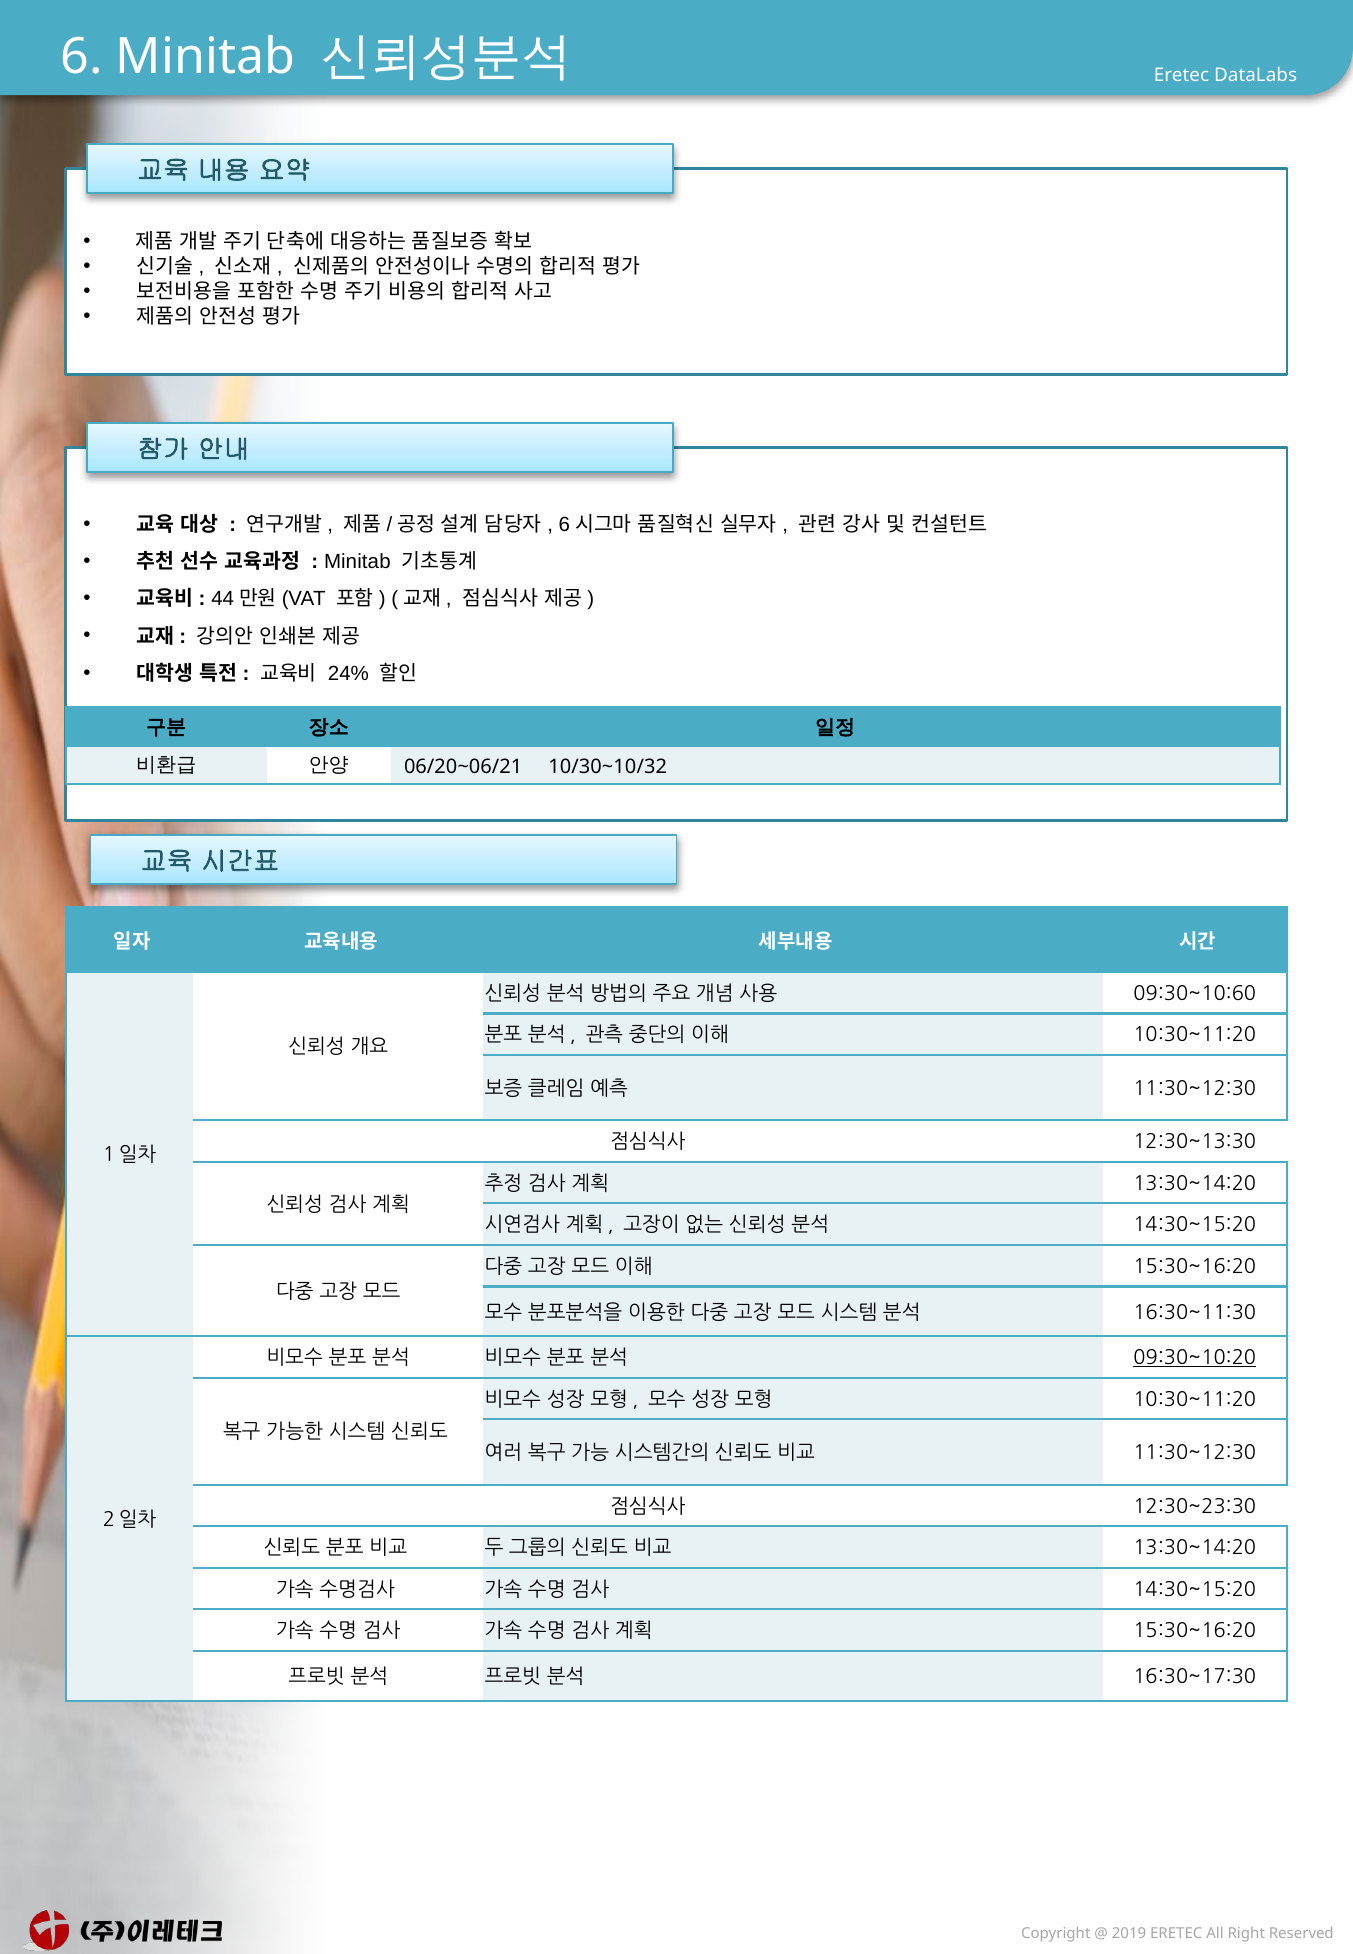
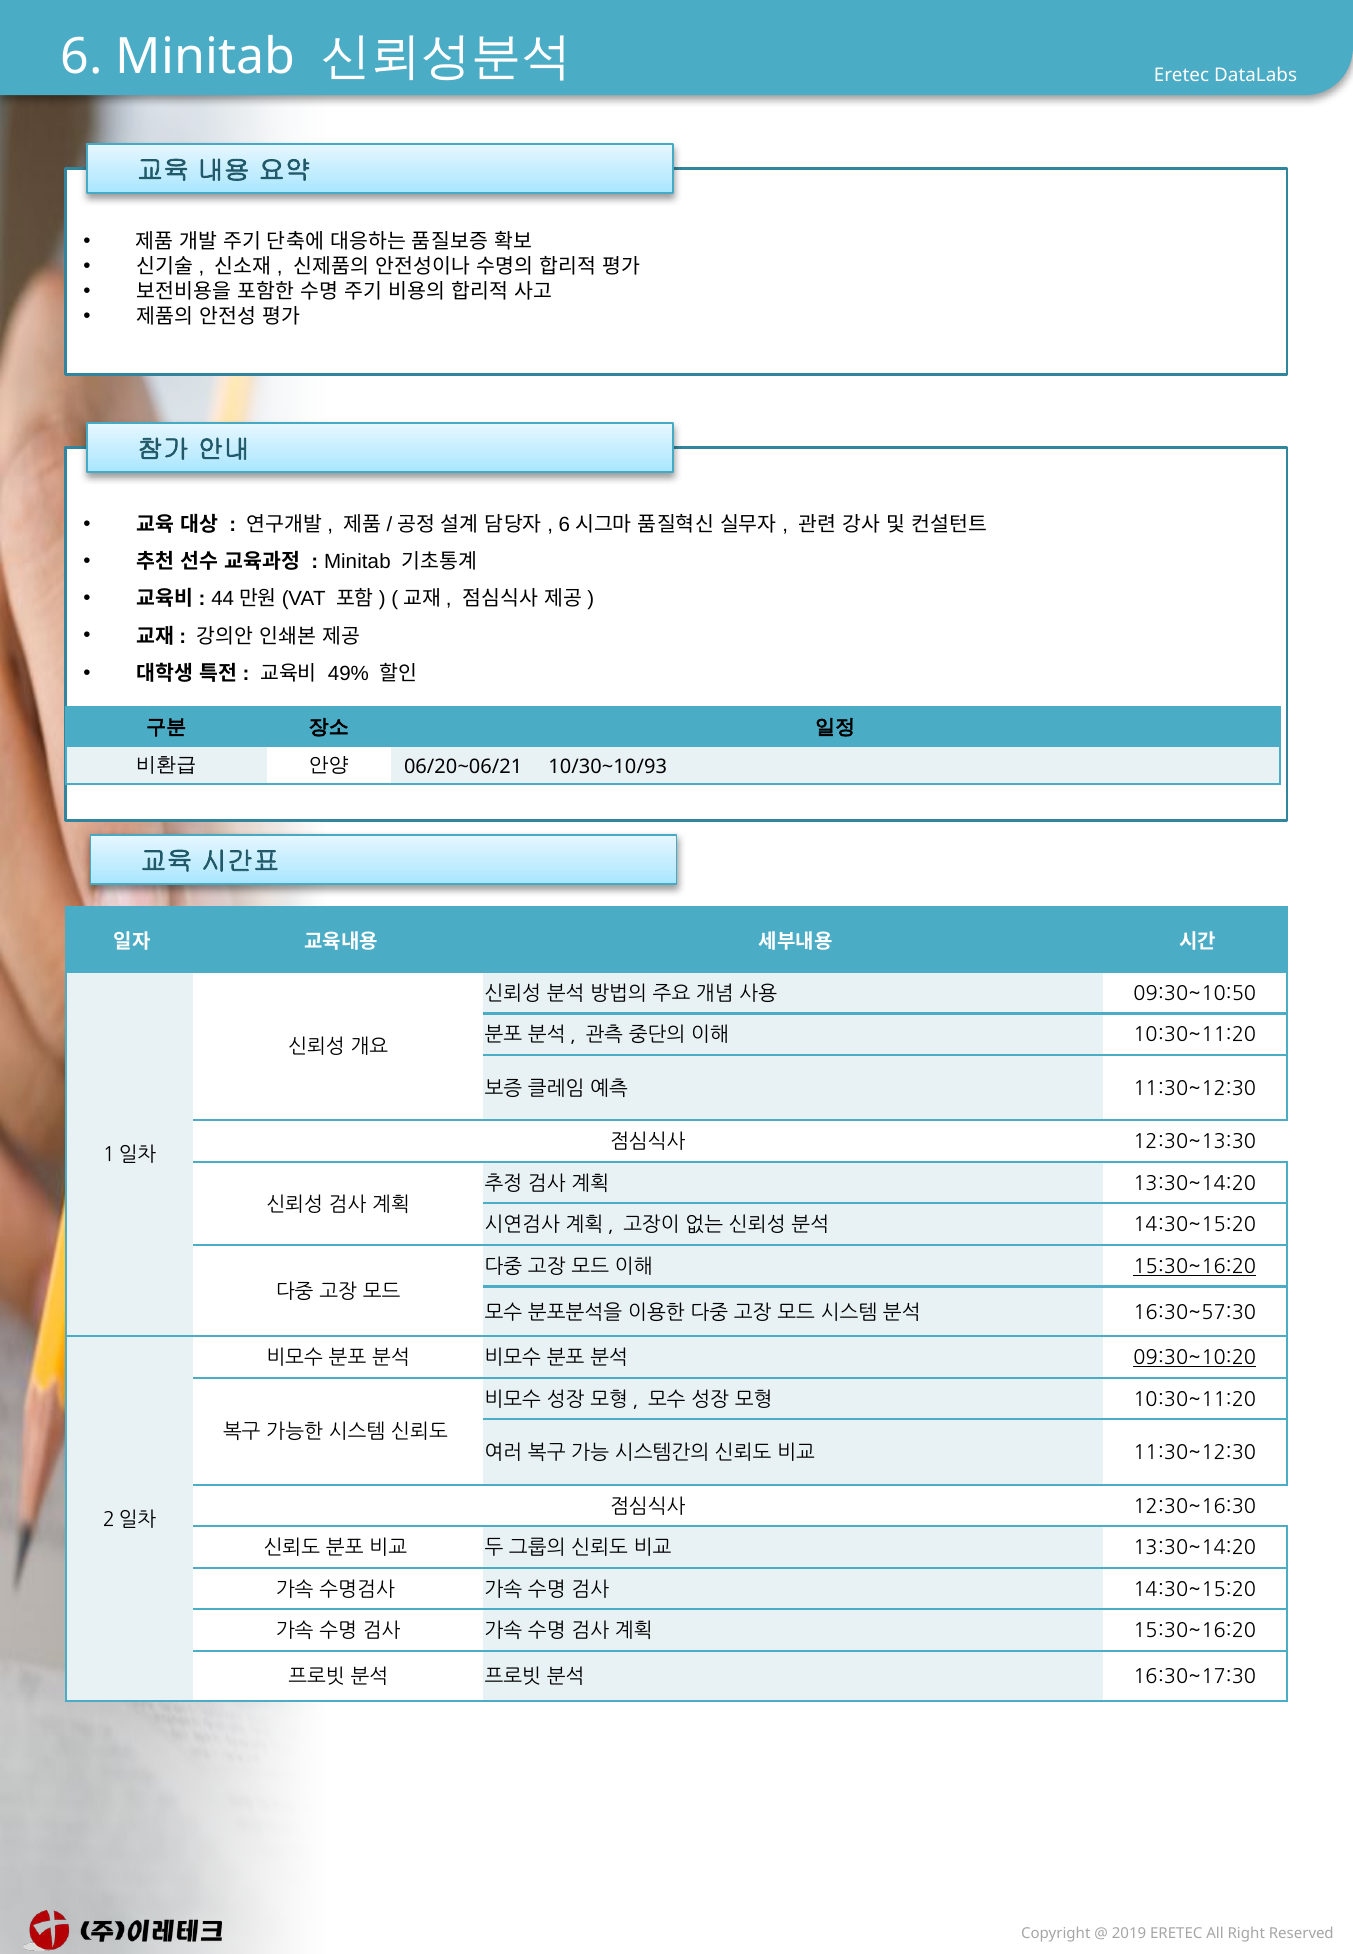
24%: 24% -> 49%
10/30~10/32: 10/30~10/32 -> 10/30~10/93
09:30~10:60: 09:30~10:60 -> 09:30~10:50
15:30~16:20 at (1195, 1267) underline: none -> present
16:30~11:30: 16:30~11:30 -> 16:30~57:30
12:30~23:30: 12:30~23:30 -> 12:30~16:30
